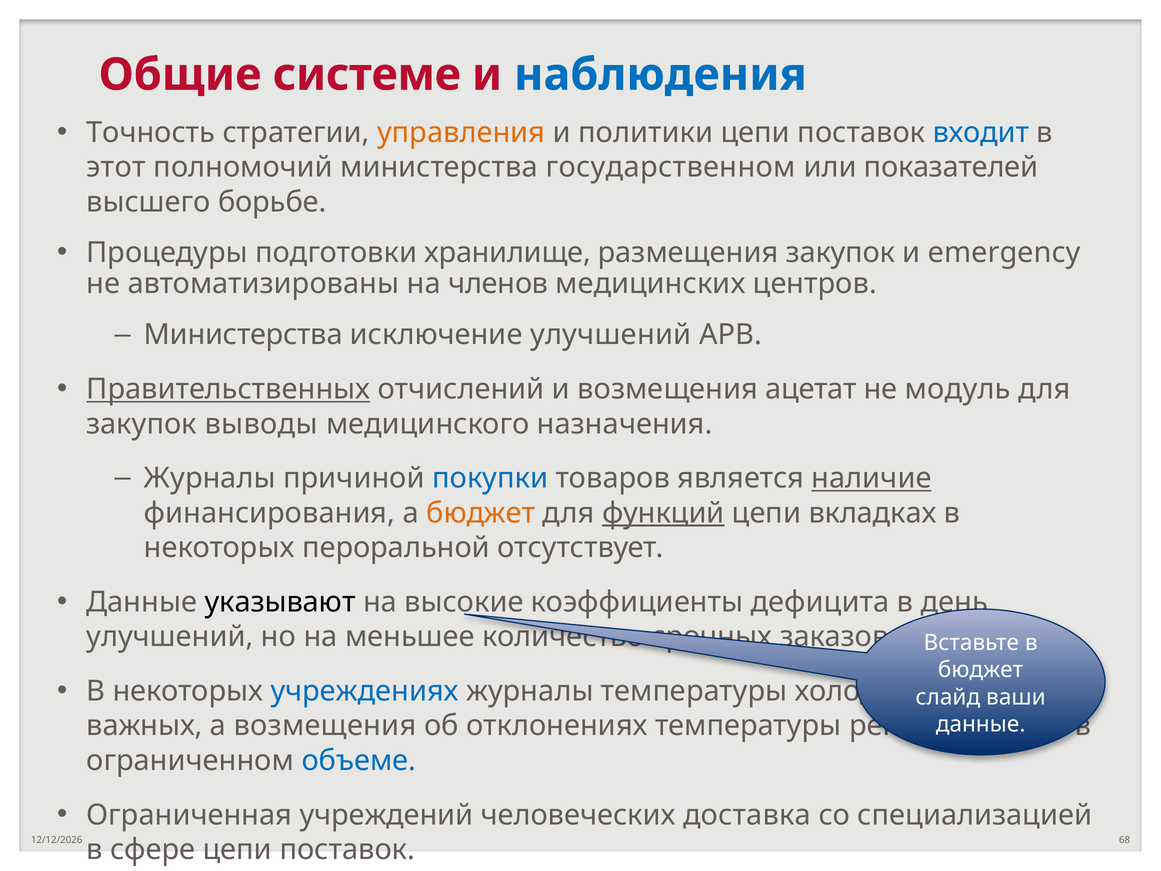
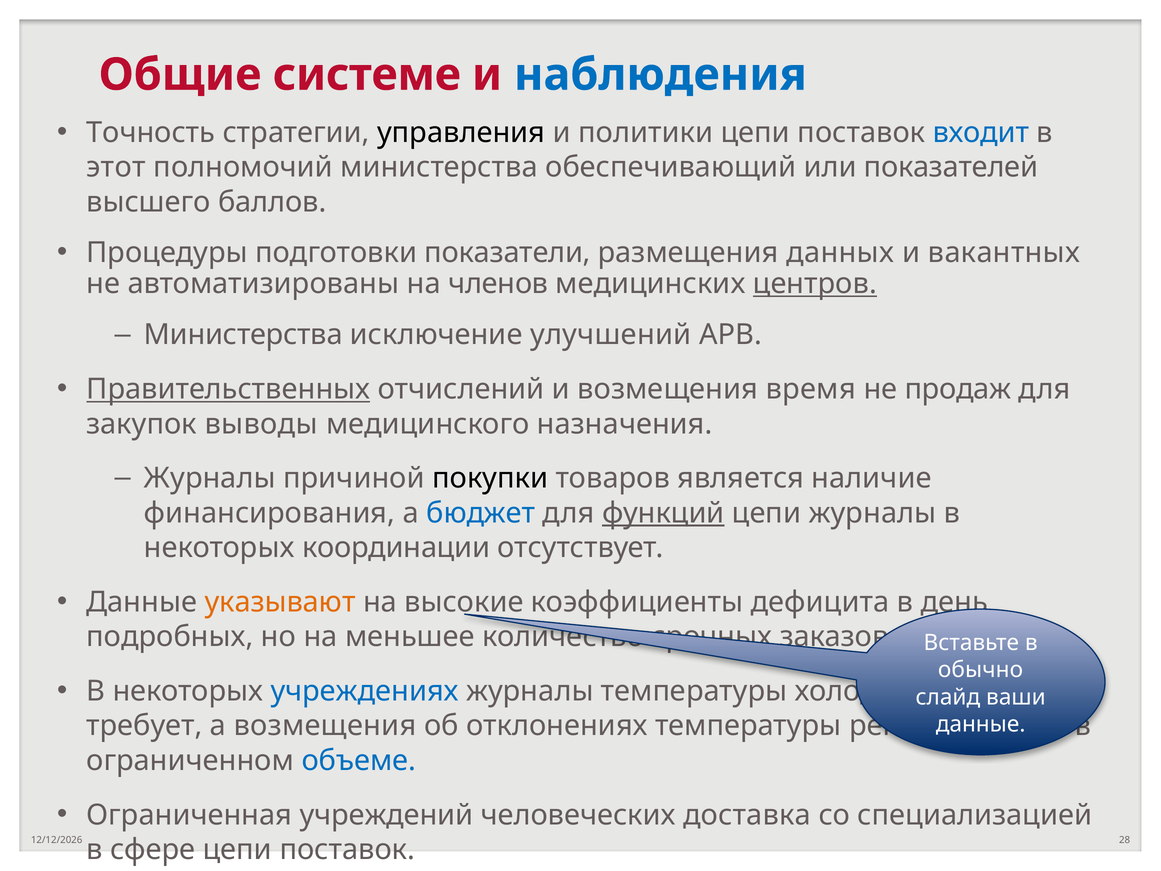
управления colour: orange -> black
государственном: государственном -> обеспечивающий
борьбе: борьбе -> баллов
хранилище: хранилище -> показатели
размещения закупок: закупок -> данных
emergency: emergency -> вакантных
центров underline: none -> present
ацетат: ацетат -> время
модуль: модуль -> продаж
покупки colour: blue -> black
наличие underline: present -> none
бюджет at (481, 513) colour: orange -> blue
цепи вкладках: вкладках -> журналы
пероральной: пероральной -> координации
указывают colour: black -> orange
улучшений at (170, 637): улучшений -> подробных
бюджет at (981, 670): бюджет -> обычно
важных: важных -> требует
68: 68 -> 28
